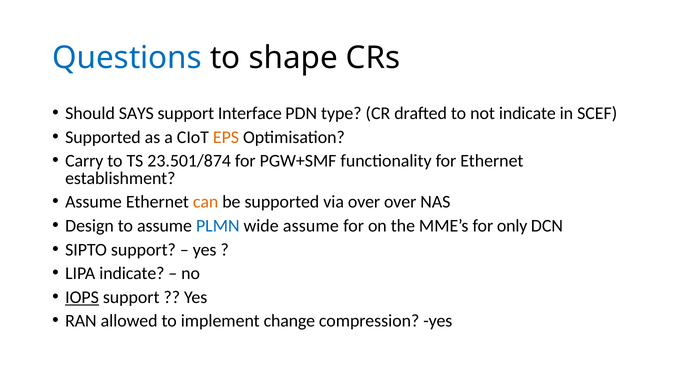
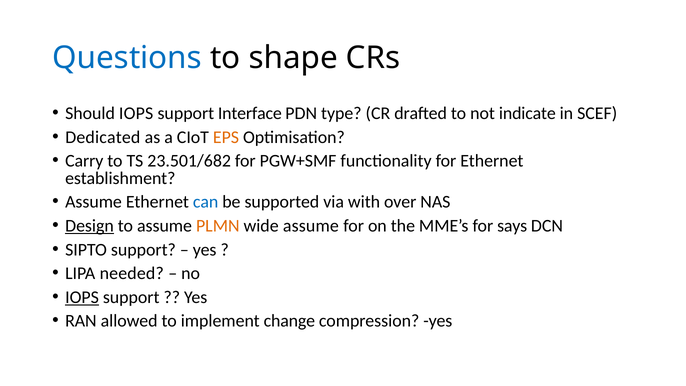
Should SAYS: SAYS -> IOPS
Supported at (103, 137): Supported -> Dedicated
23.501/874: 23.501/874 -> 23.501/682
can colour: orange -> blue
via over: over -> with
Design underline: none -> present
PLMN colour: blue -> orange
only: only -> says
LIPA indicate: indicate -> needed
